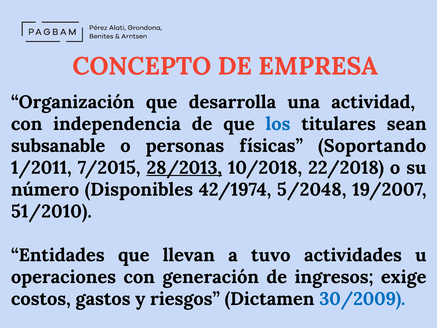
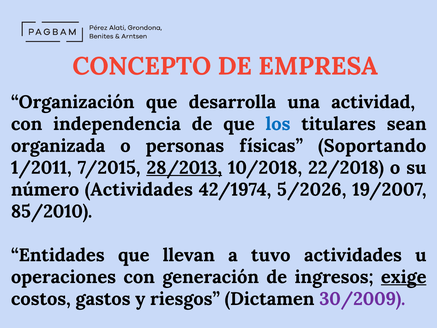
subsanable: subsanable -> organizada
número Disponibles: Disponibles -> Actividades
5/2048: 5/2048 -> 5/2026
51/2010: 51/2010 -> 85/2010
exige underline: none -> present
30/2009 colour: blue -> purple
